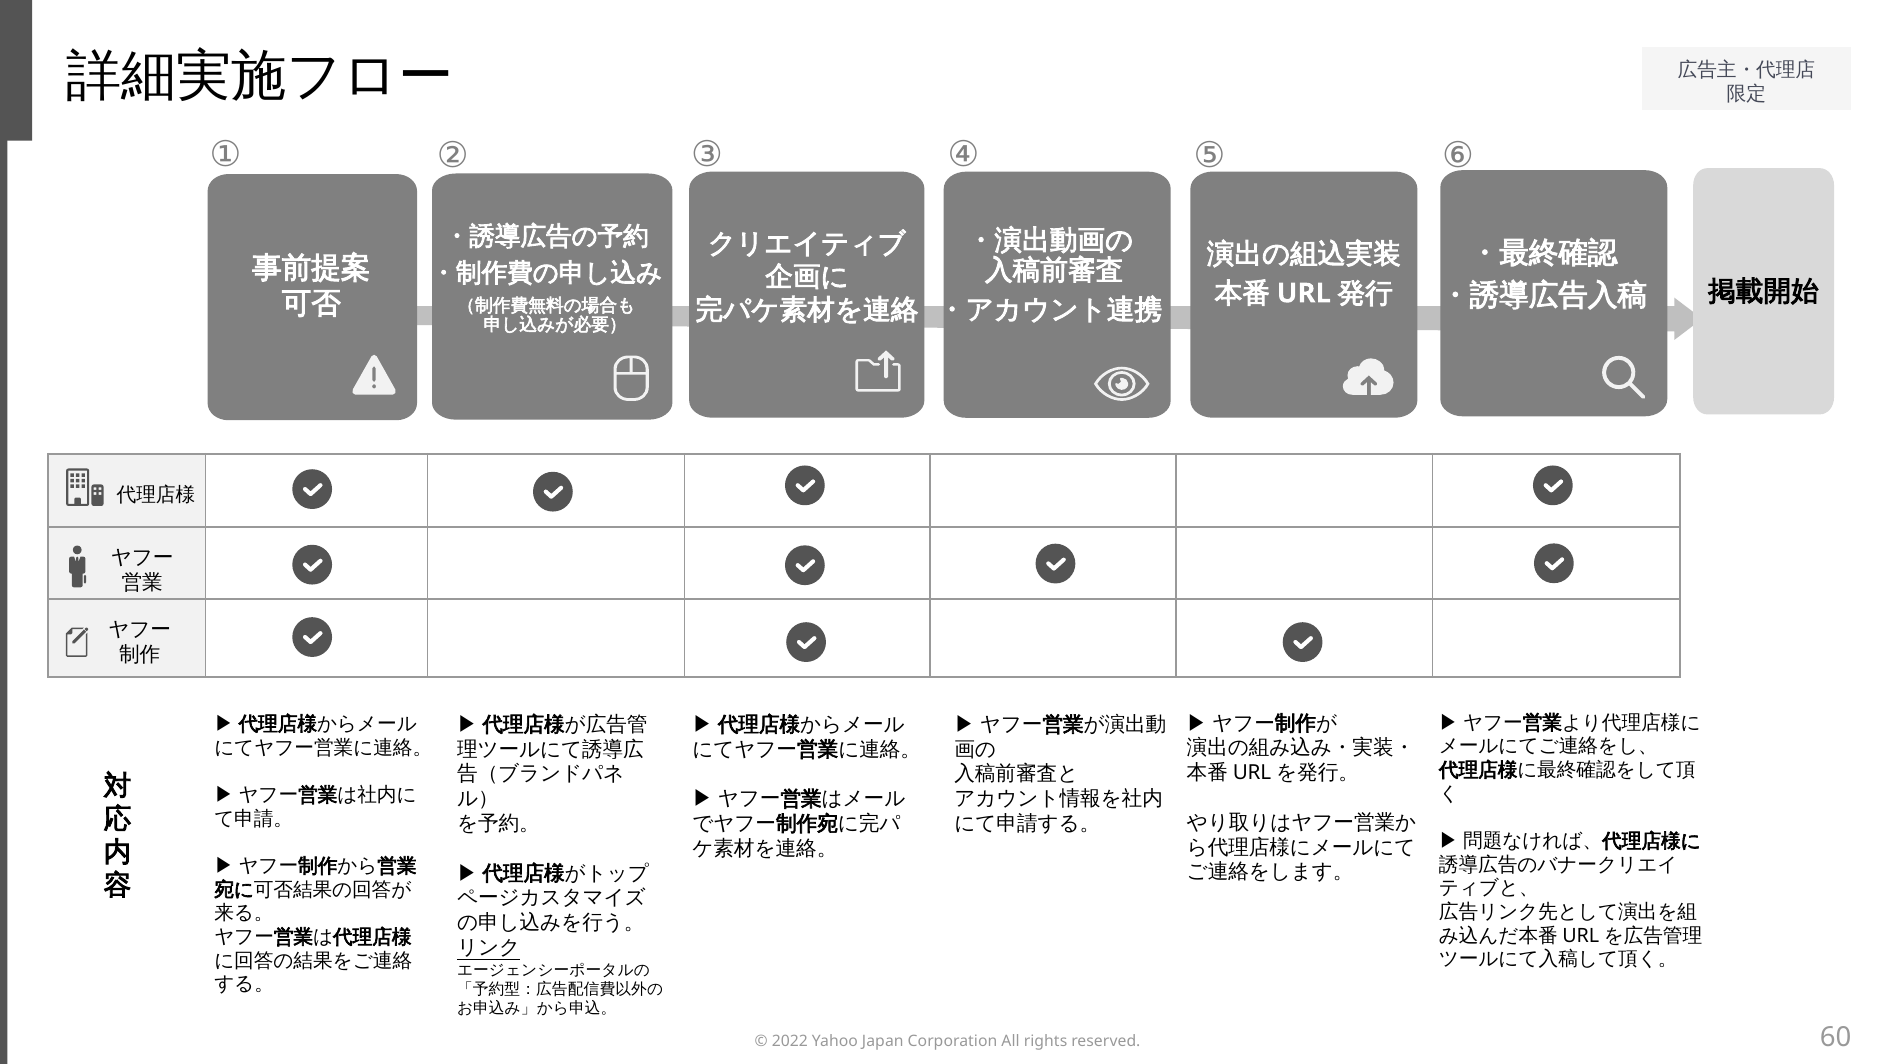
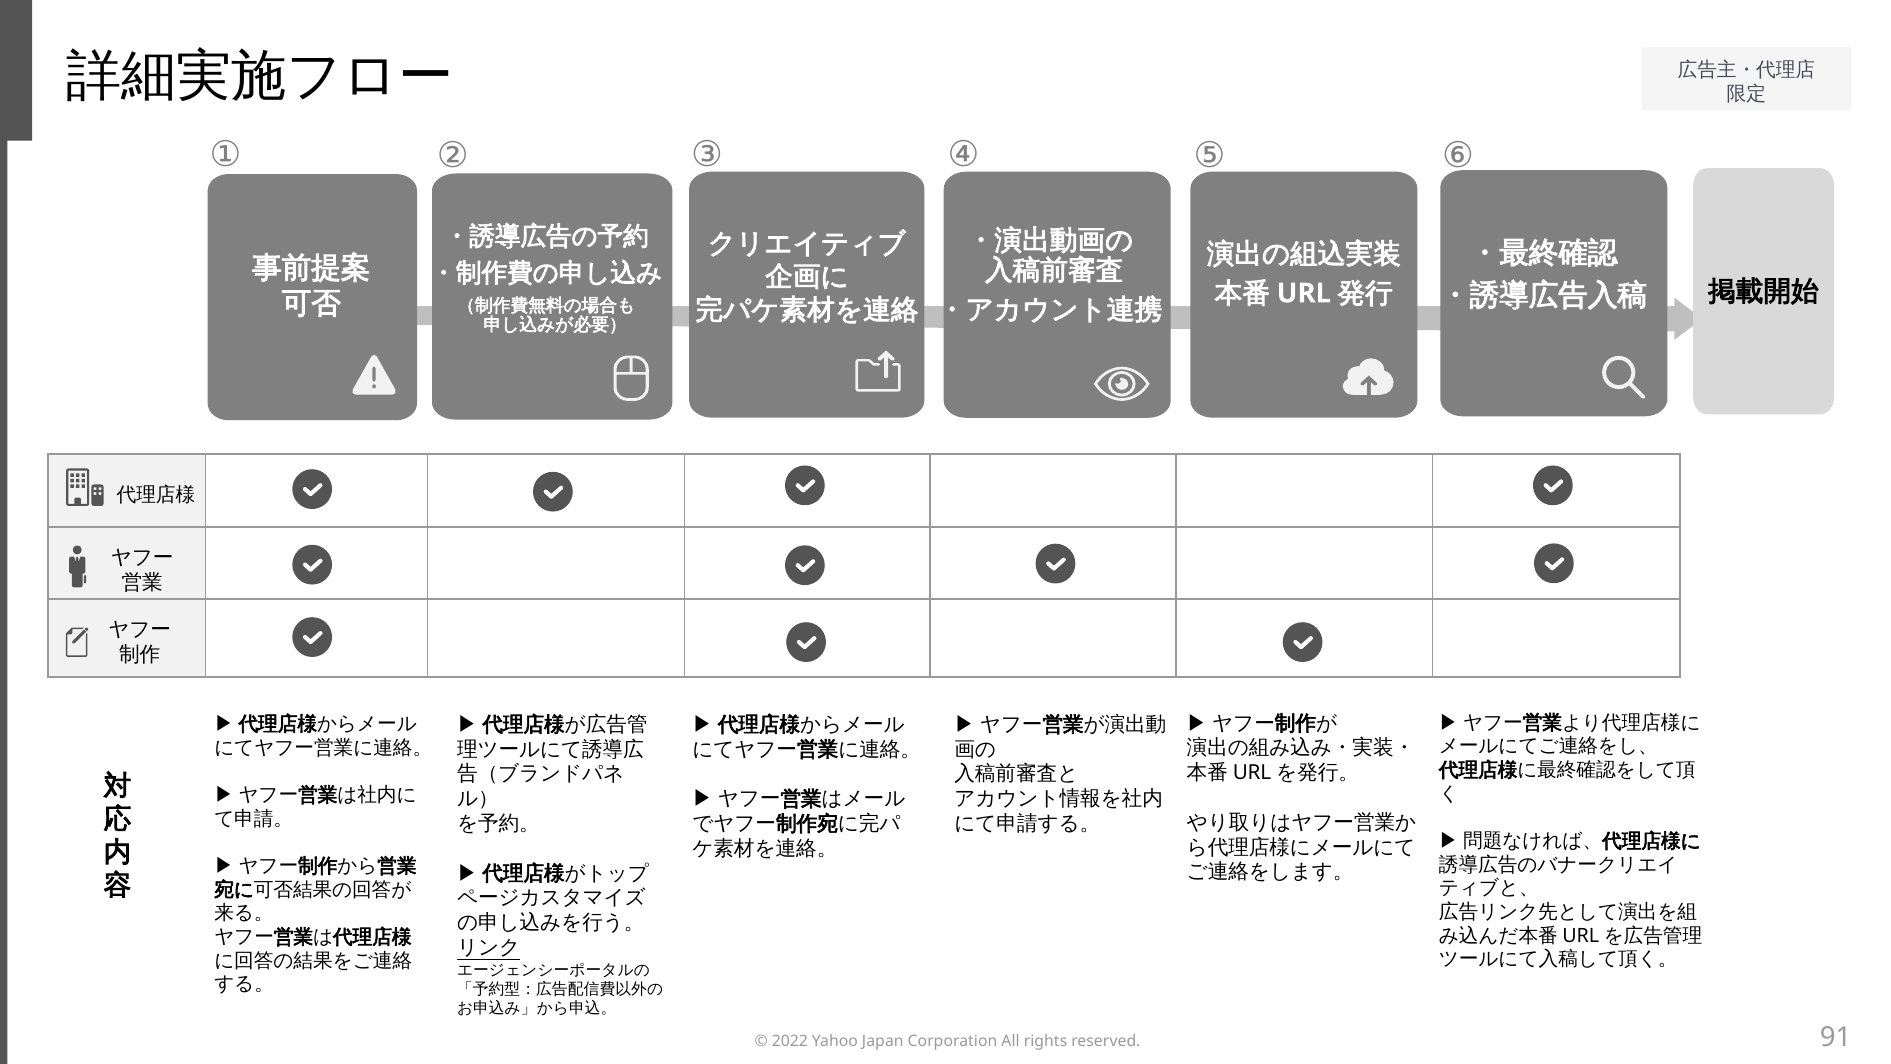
60: 60 -> 91
